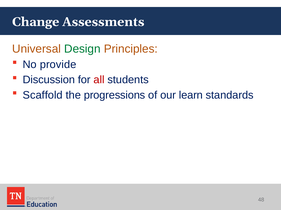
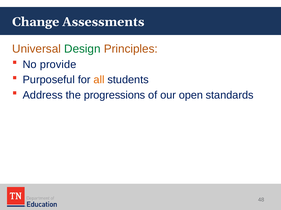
Discussion: Discussion -> Purposeful
all colour: red -> orange
Scaffold: Scaffold -> Address
learn: learn -> open
